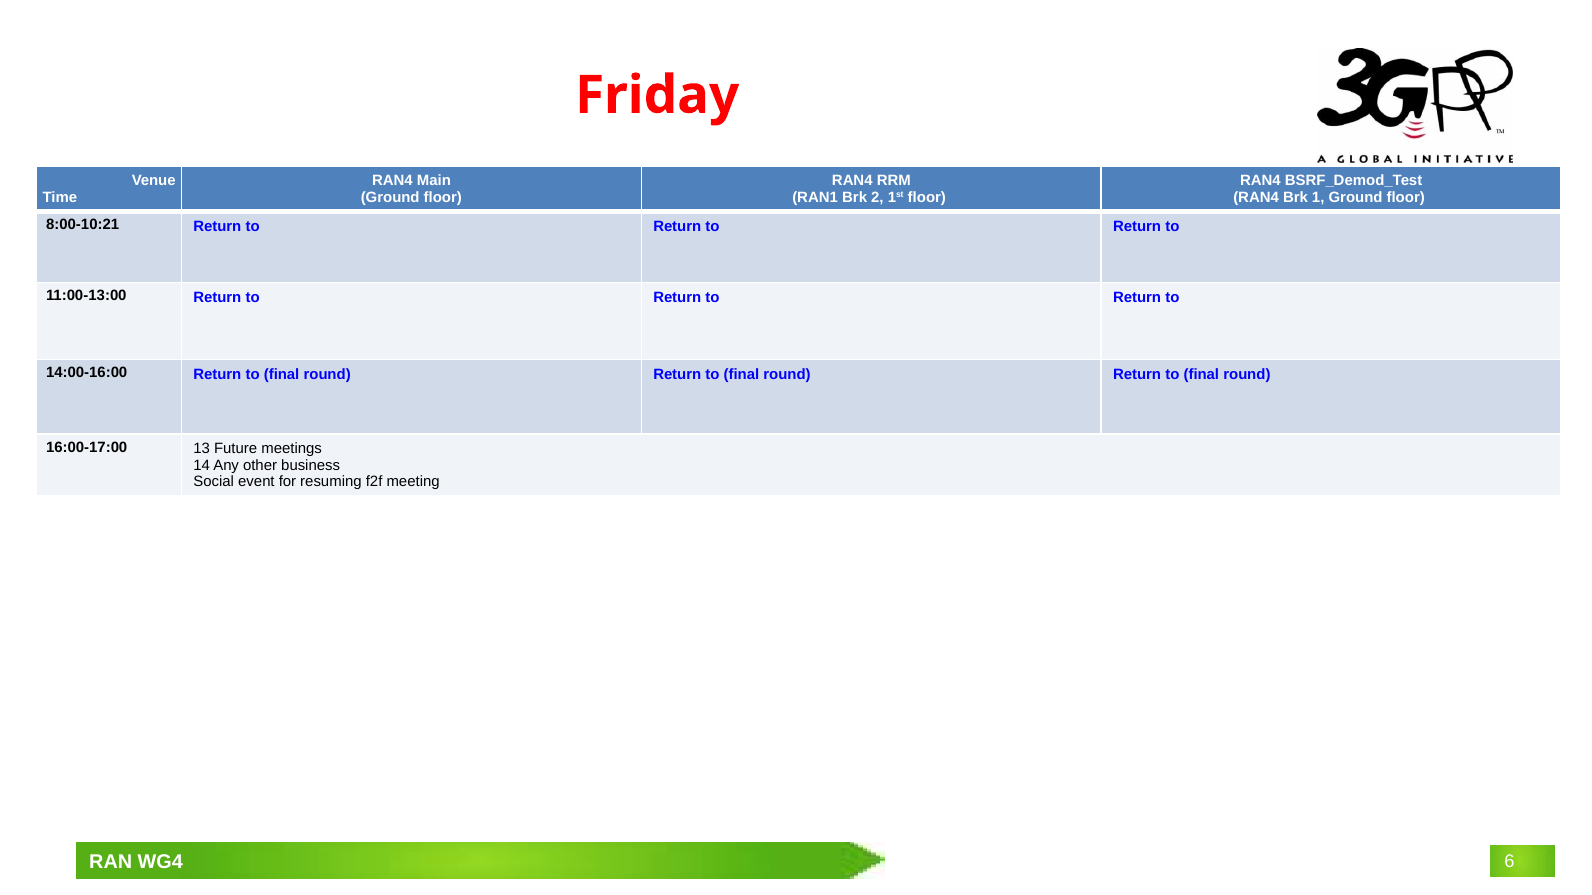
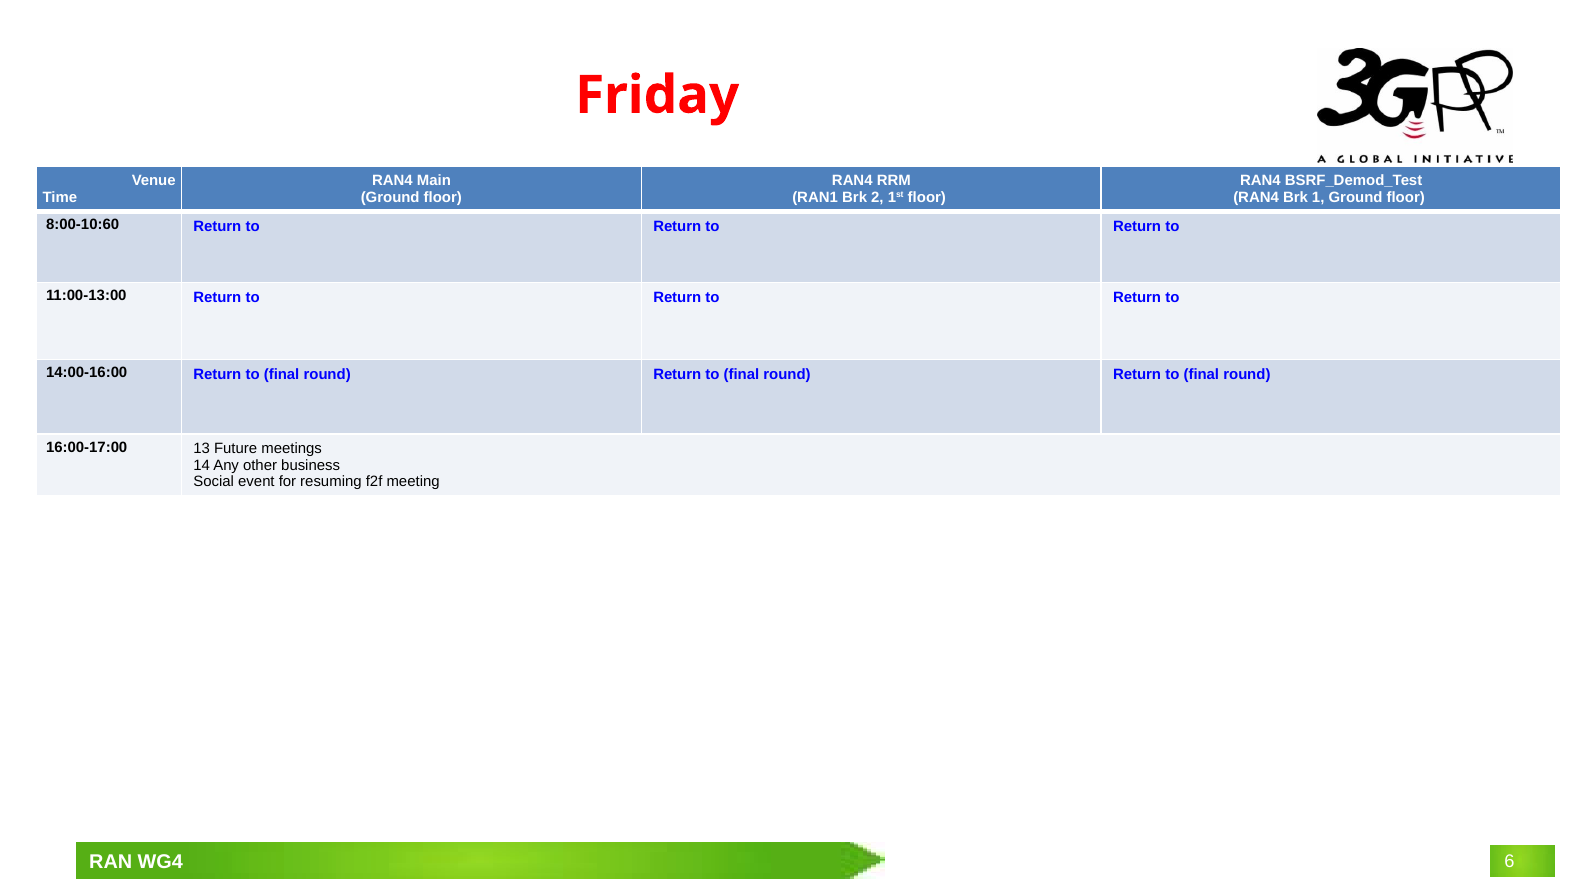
8:00-10:21: 8:00-10:21 -> 8:00-10:60
